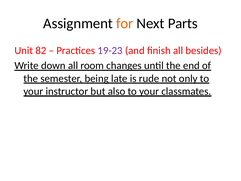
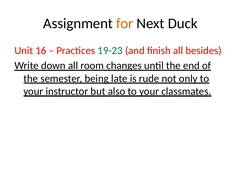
Parts: Parts -> Duck
82: 82 -> 16
19-23 colour: purple -> green
